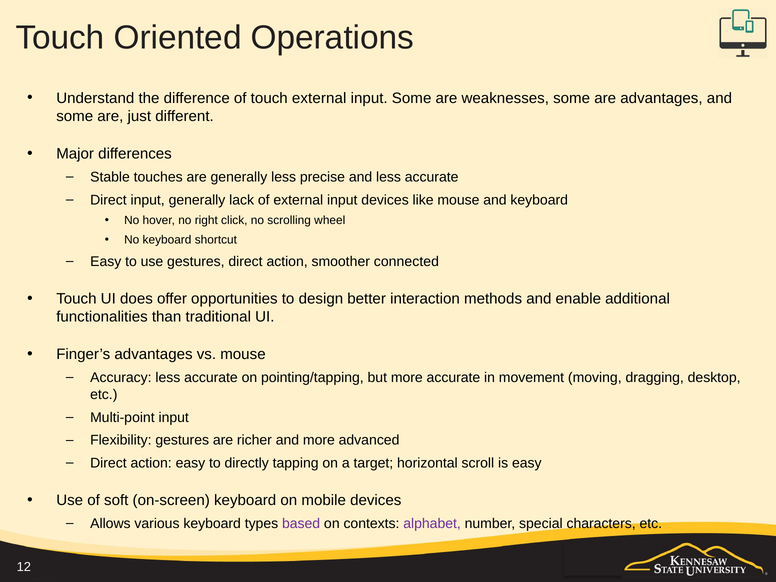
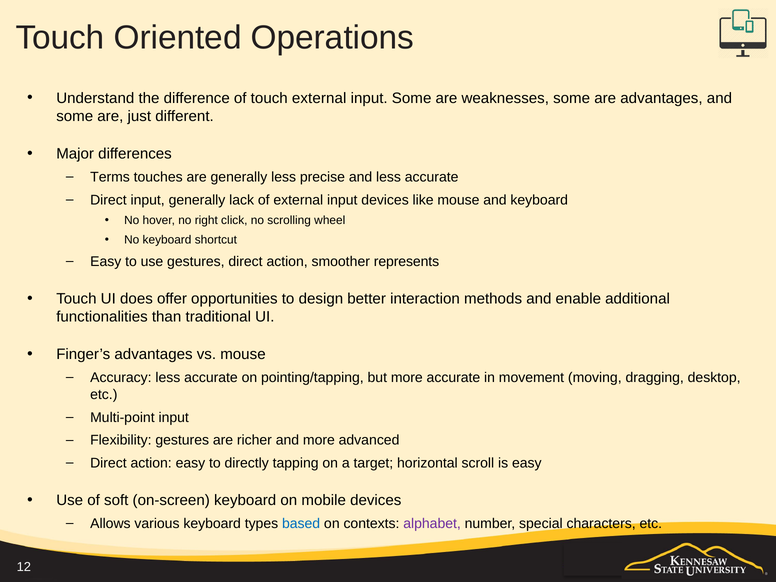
Stable: Stable -> Terms
connected: connected -> represents
based colour: purple -> blue
